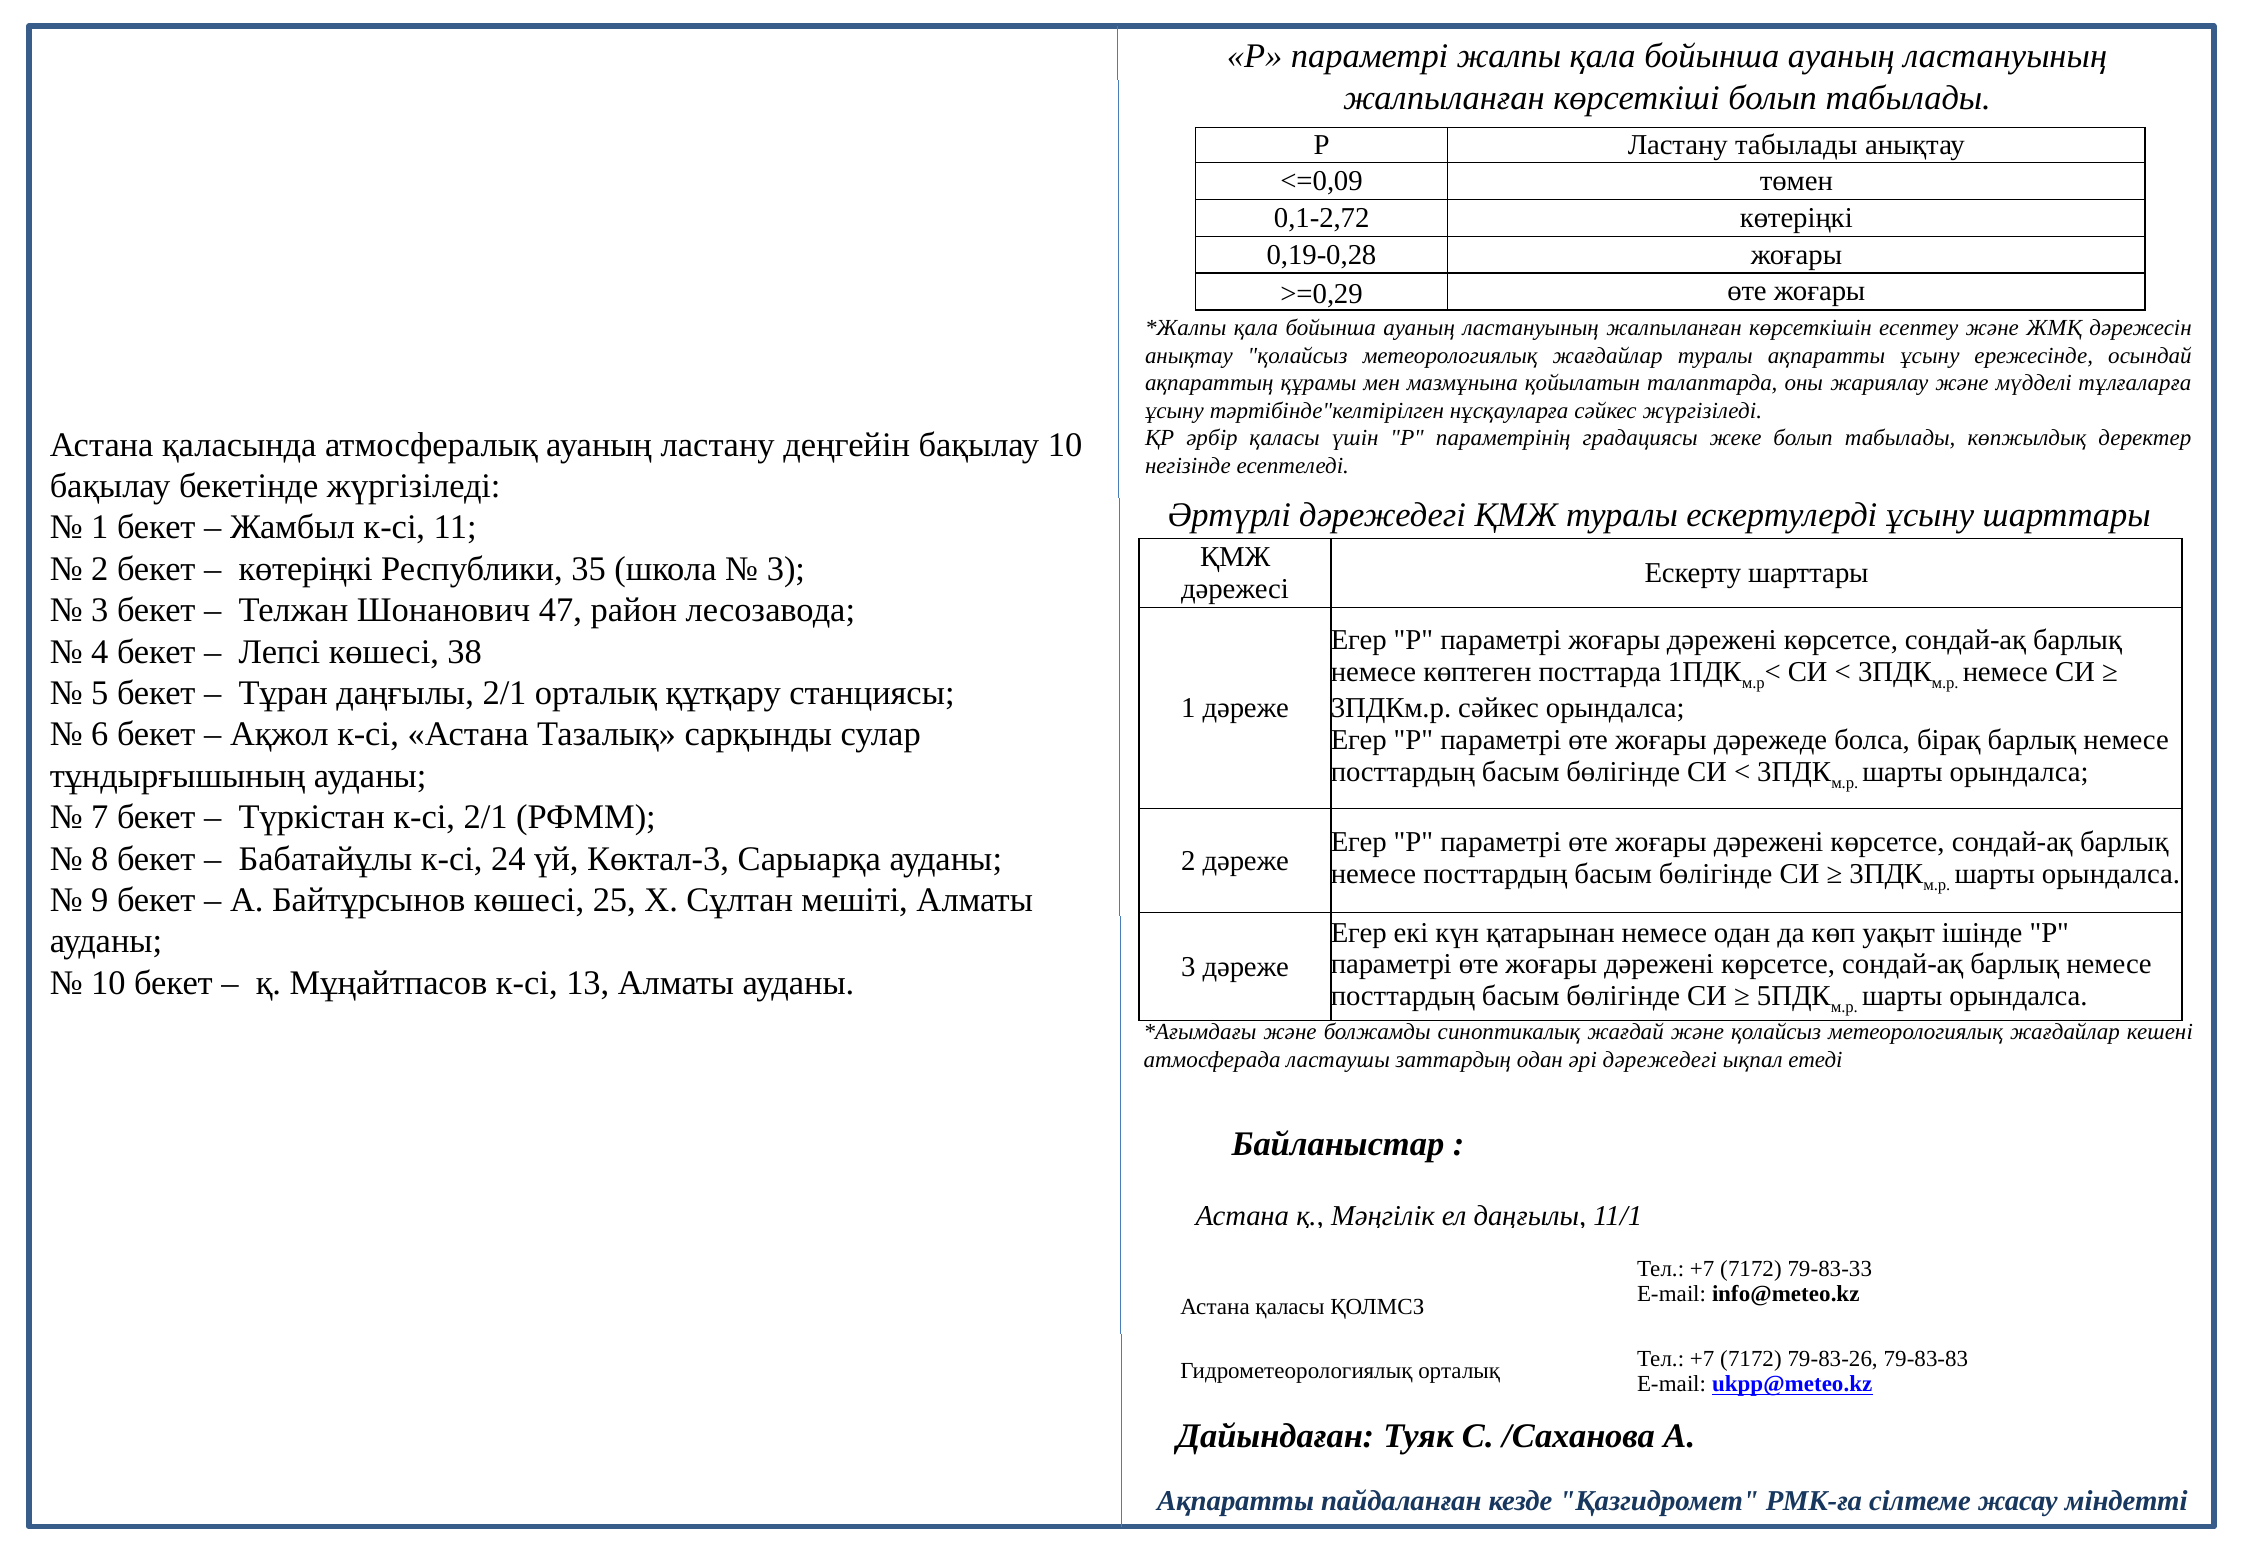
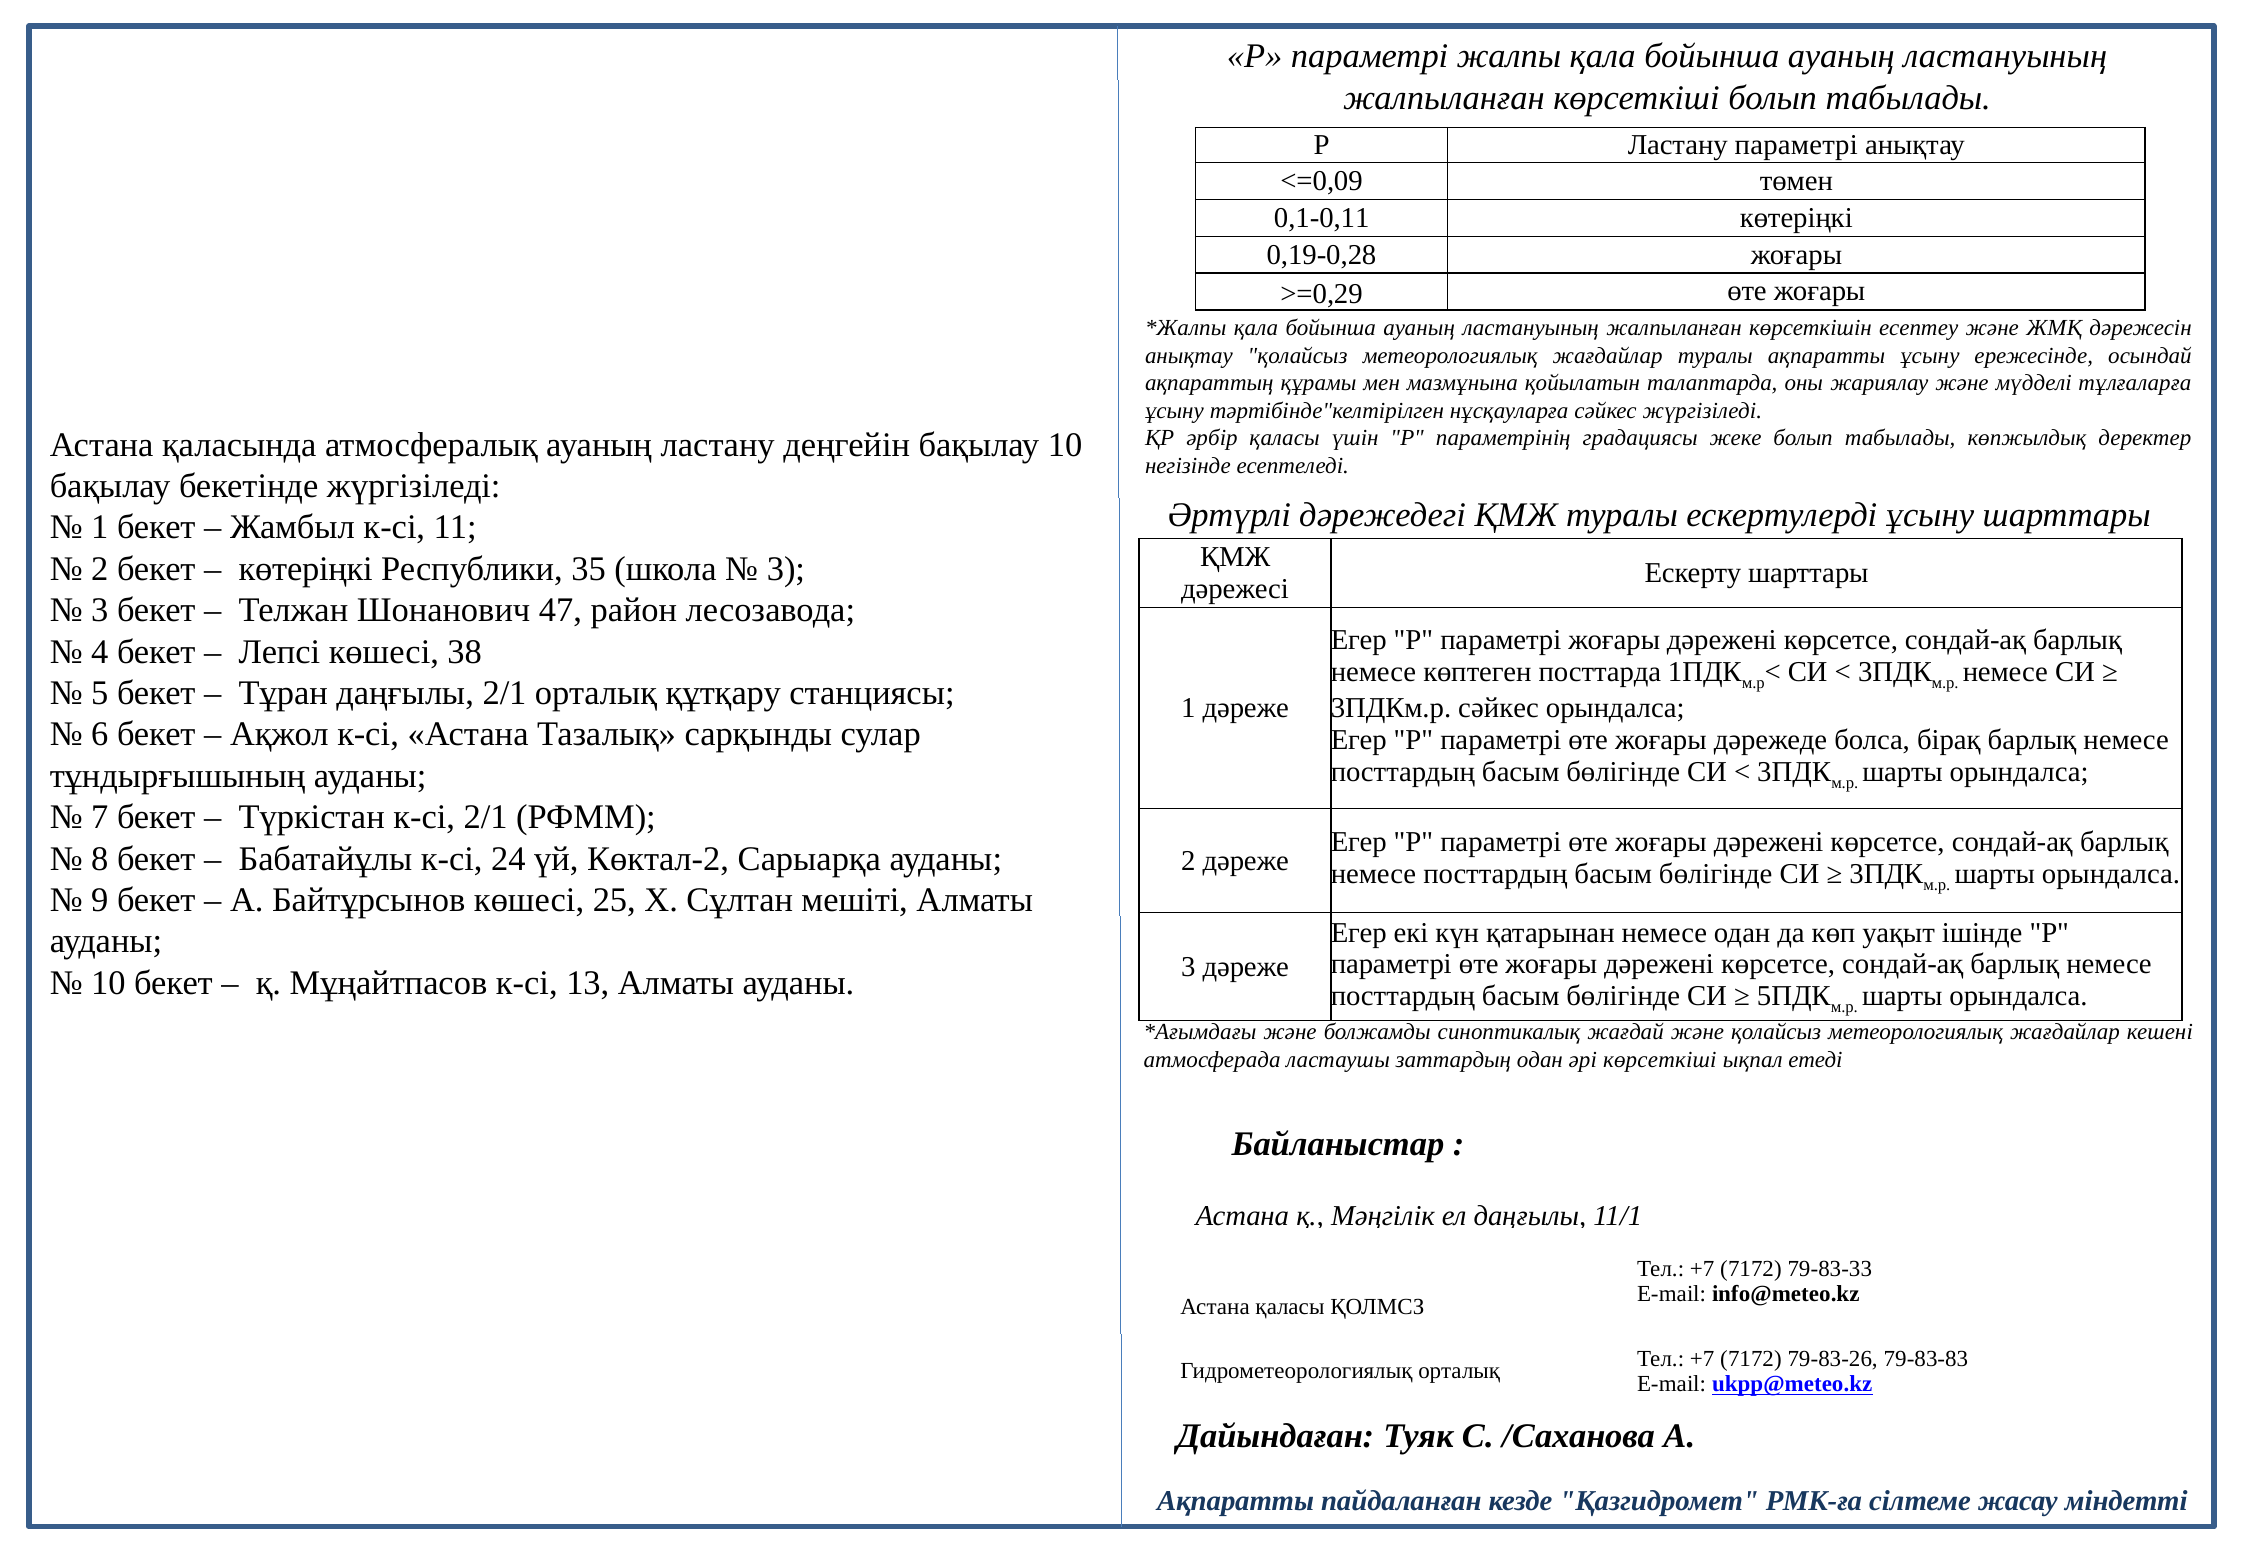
Ластану табылады: табылады -> параметрі
0,1-2,72: 0,1-2,72 -> 0,1-0,11
Көктал-3: Көктал-3 -> Көктал-2
әрі дәрежедегі: дәрежедегі -> көрсеткіші
